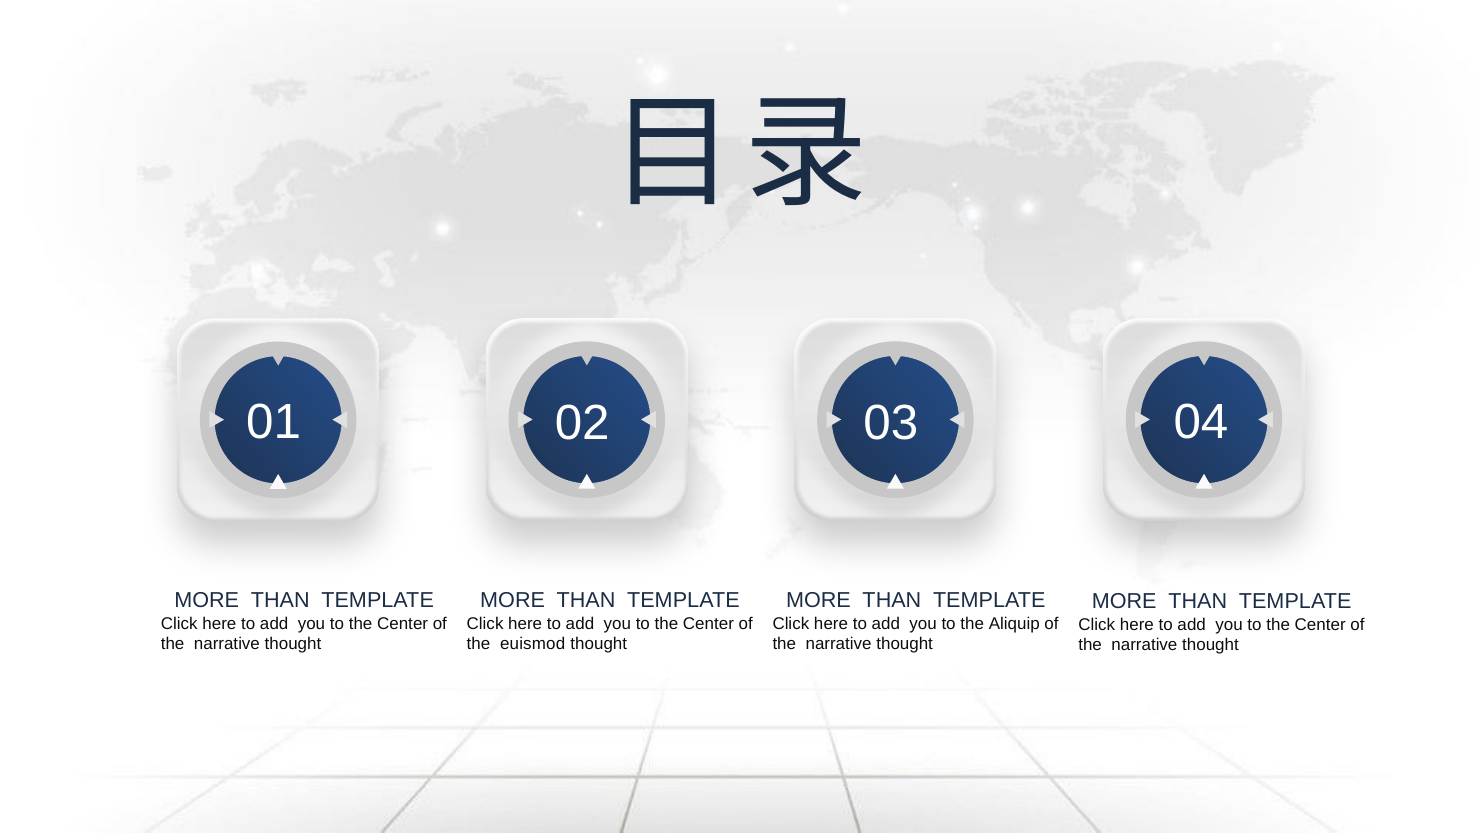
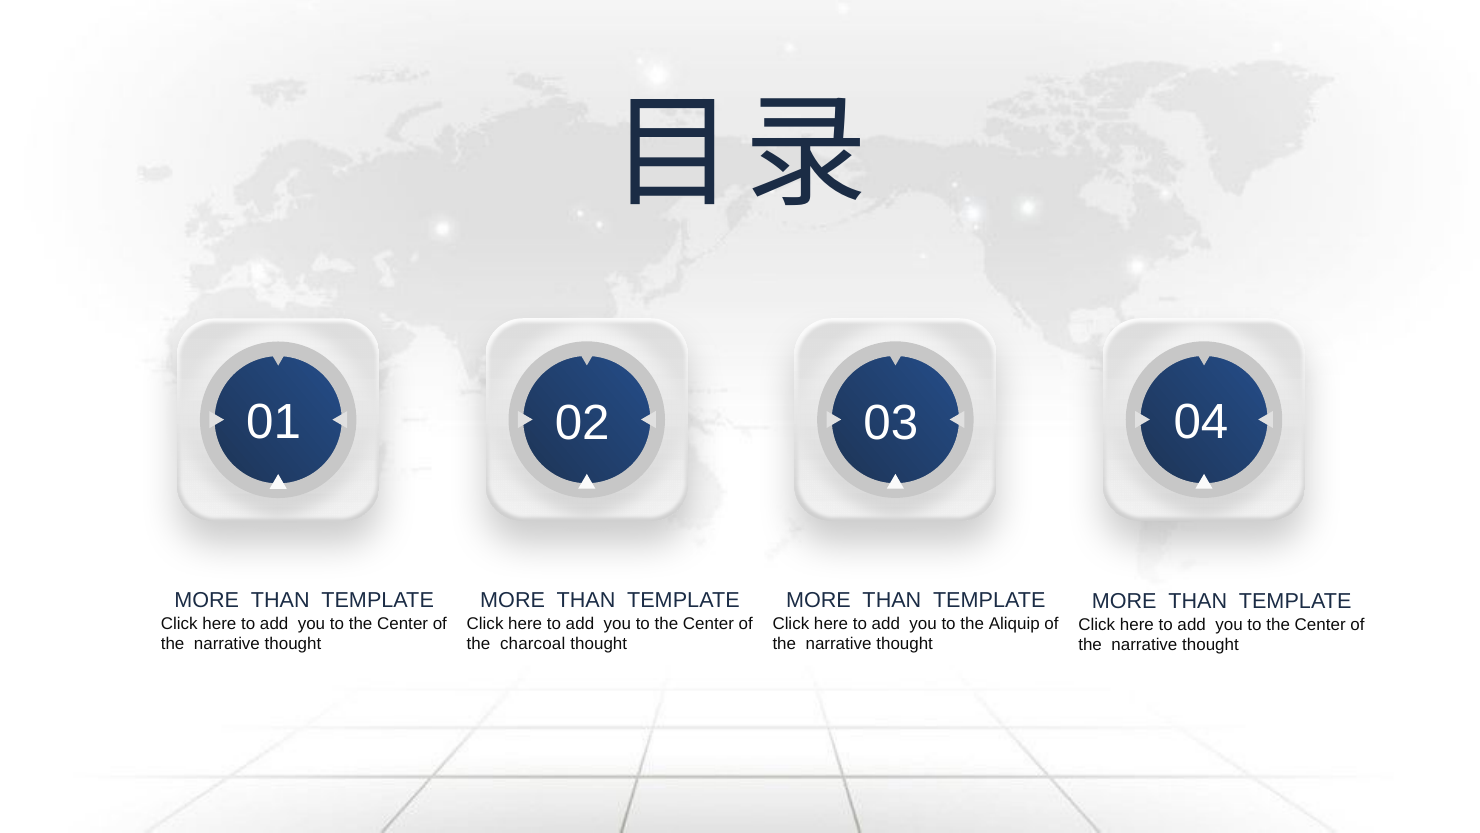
euismod: euismod -> charcoal
